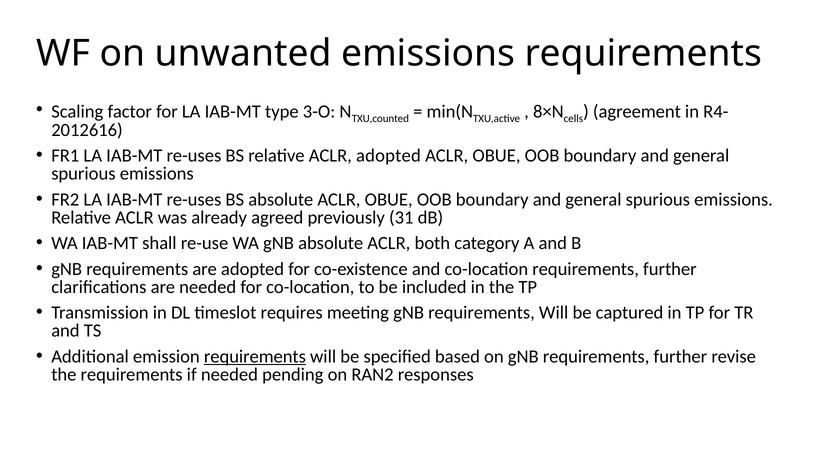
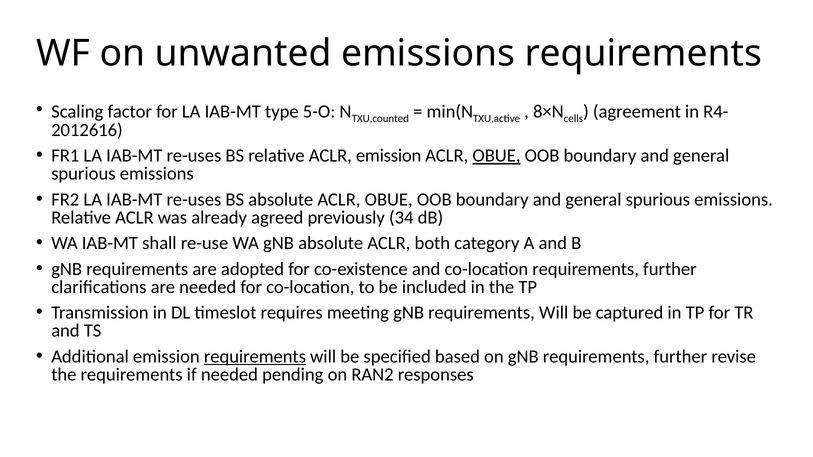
3-O: 3-O -> 5-O
ACLR adopted: adopted -> emission
OBUE at (496, 156) underline: none -> present
31: 31 -> 34
